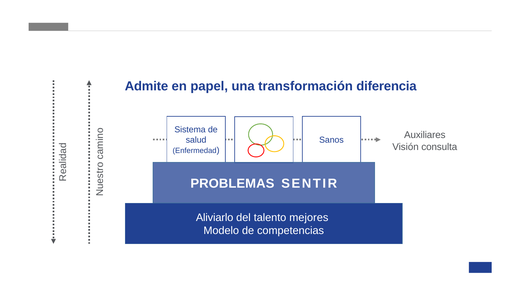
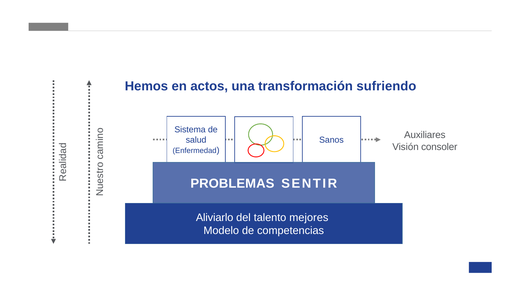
Admite: Admite -> Hemos
papel: papel -> actos
diferencia: diferencia -> sufriendo
consulta: consulta -> consoler
